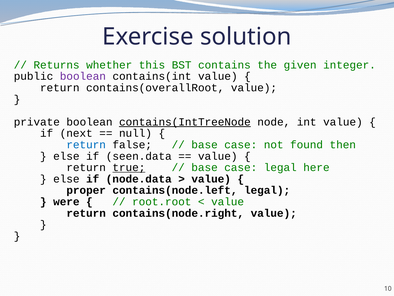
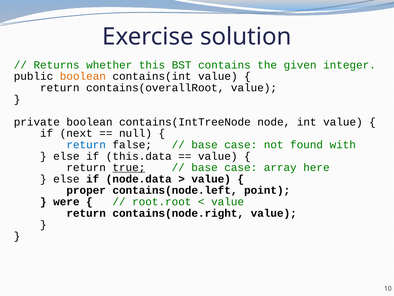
boolean at (83, 76) colour: purple -> orange
contains(IntTreeNode underline: present -> none
then: then -> with
seen.data: seen.data -> this.data
case legal: legal -> array
contains(node.left legal: legal -> point
